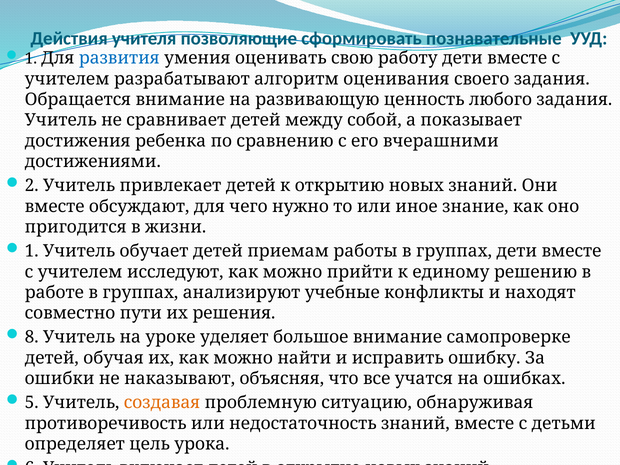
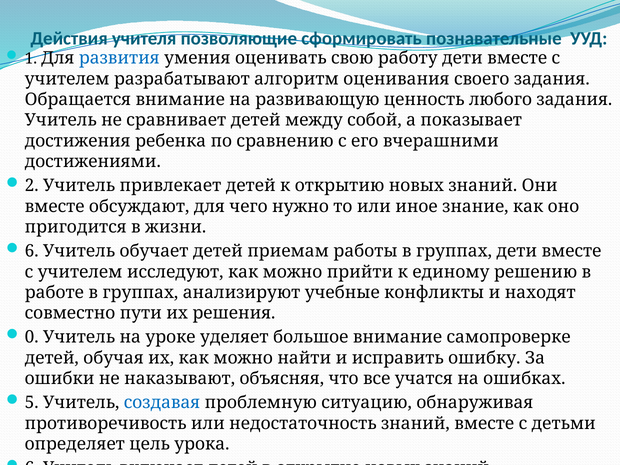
1 at (32, 251): 1 -> 6
8: 8 -> 0
создавая colour: orange -> blue
